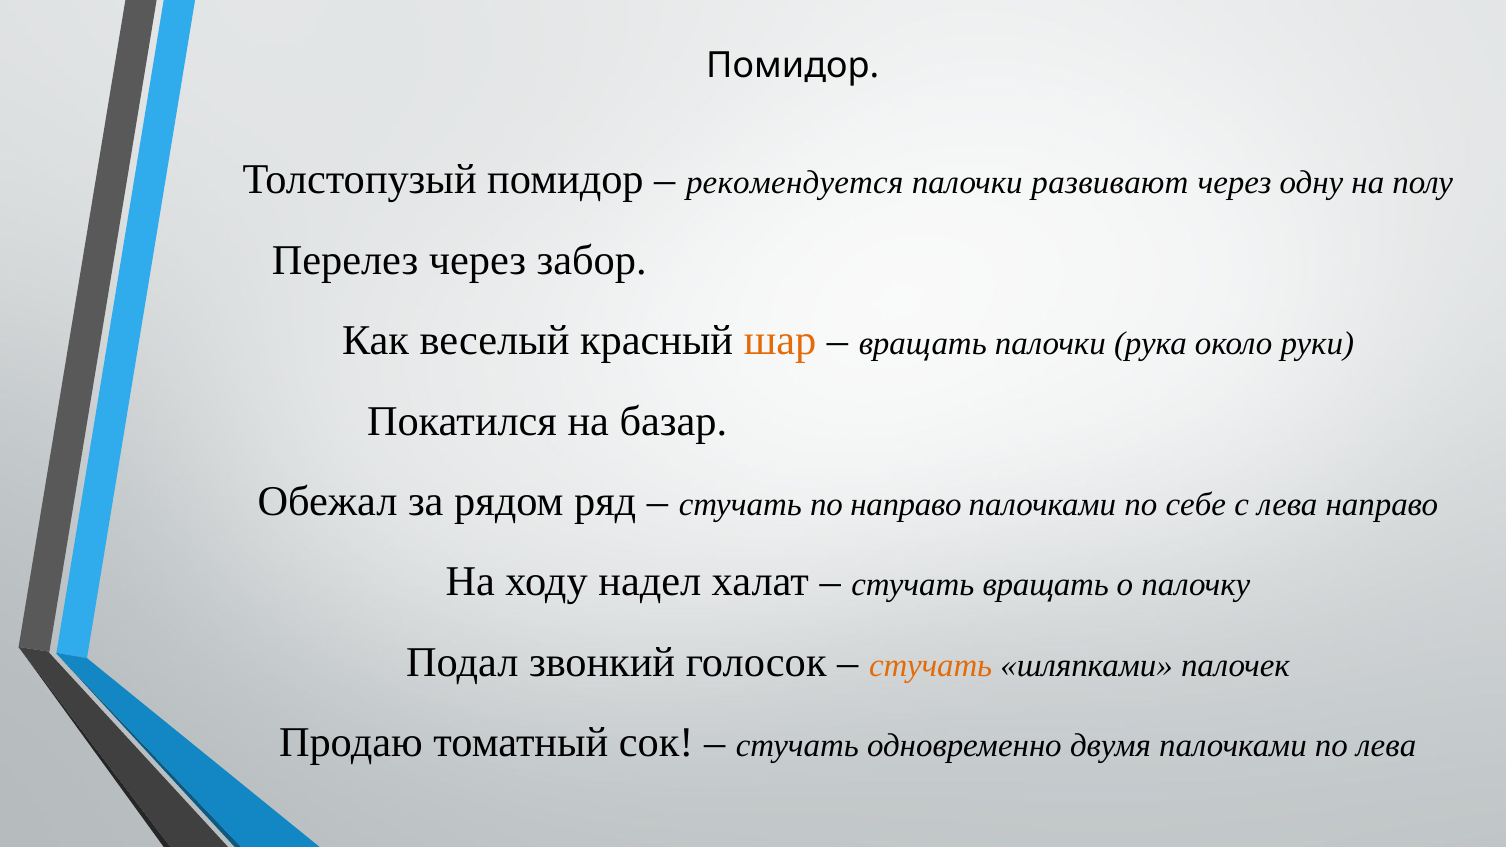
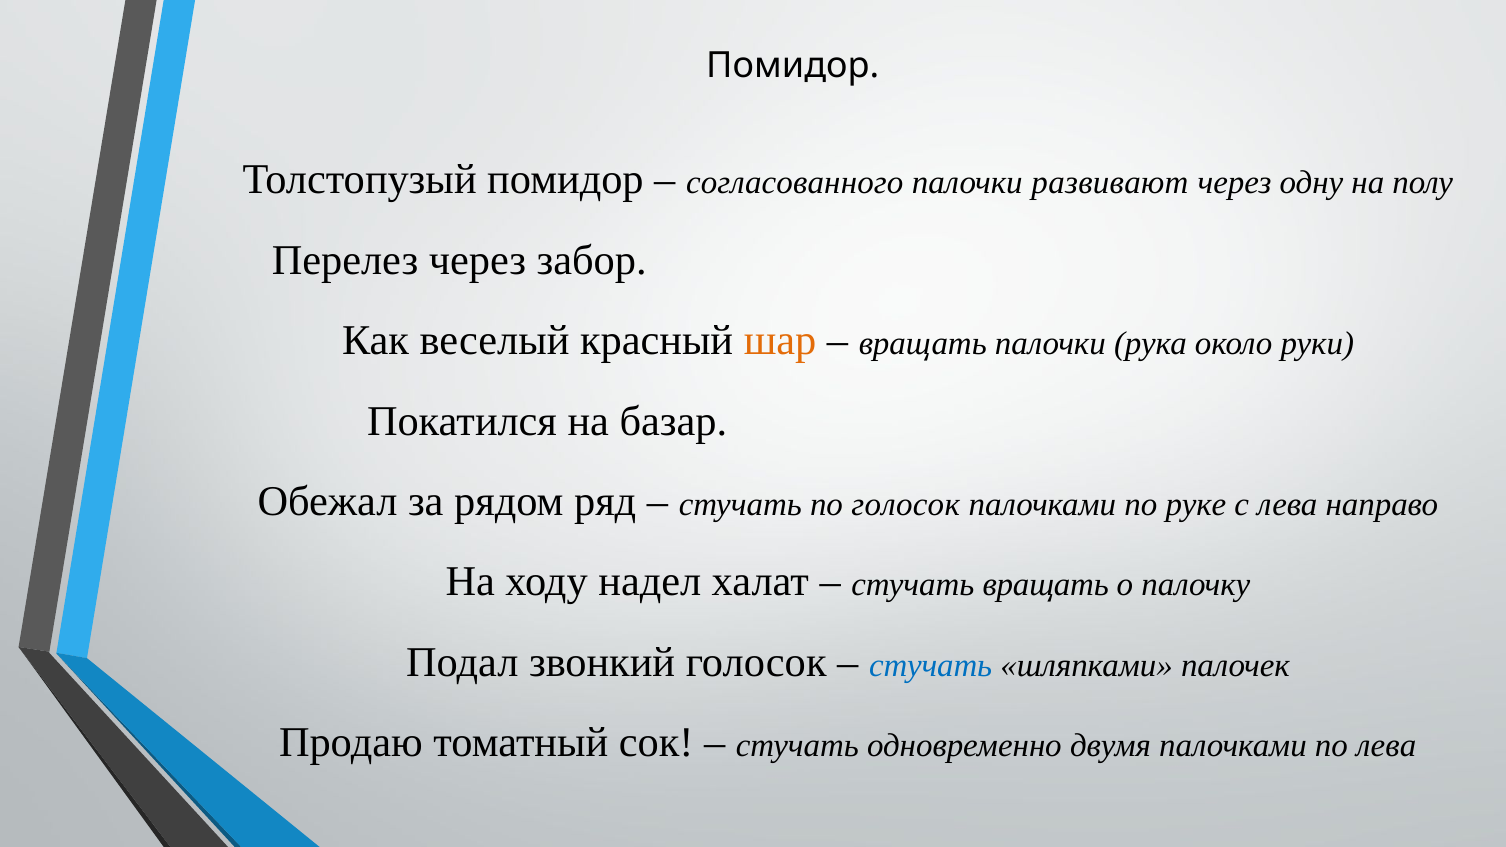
рекомендуется: рекомендуется -> согласованного
по направо: направо -> голосок
себе: себе -> руке
стучать at (931, 665) colour: orange -> blue
